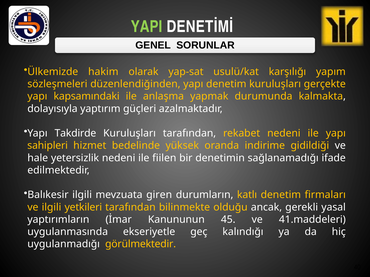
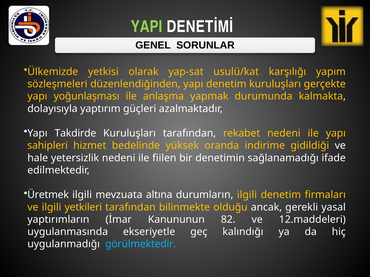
hakim: hakim -> yetkisi
kapsamındaki: kapsamındaki -> yoğunlaşması
Balıkesir: Balıkesir -> Üretmek
giren: giren -> altına
durumların katlı: katlı -> ilgili
45: 45 -> 82
41.maddeleri: 41.maddeleri -> 12.maddeleri
görülmektedir colour: yellow -> light blue
